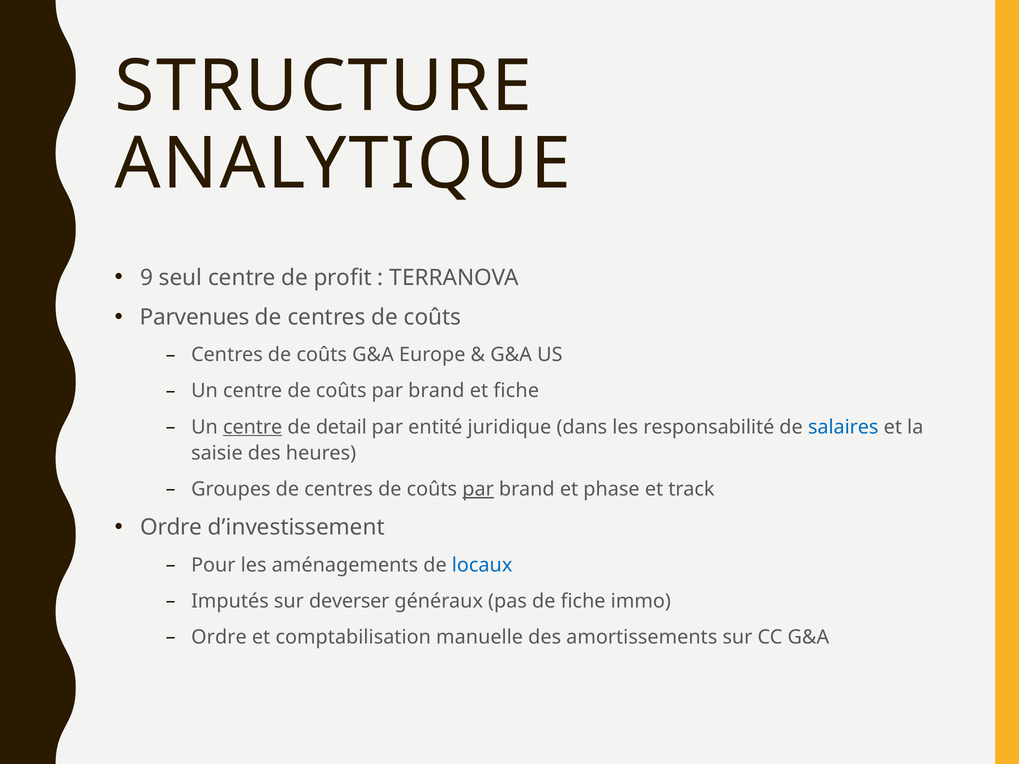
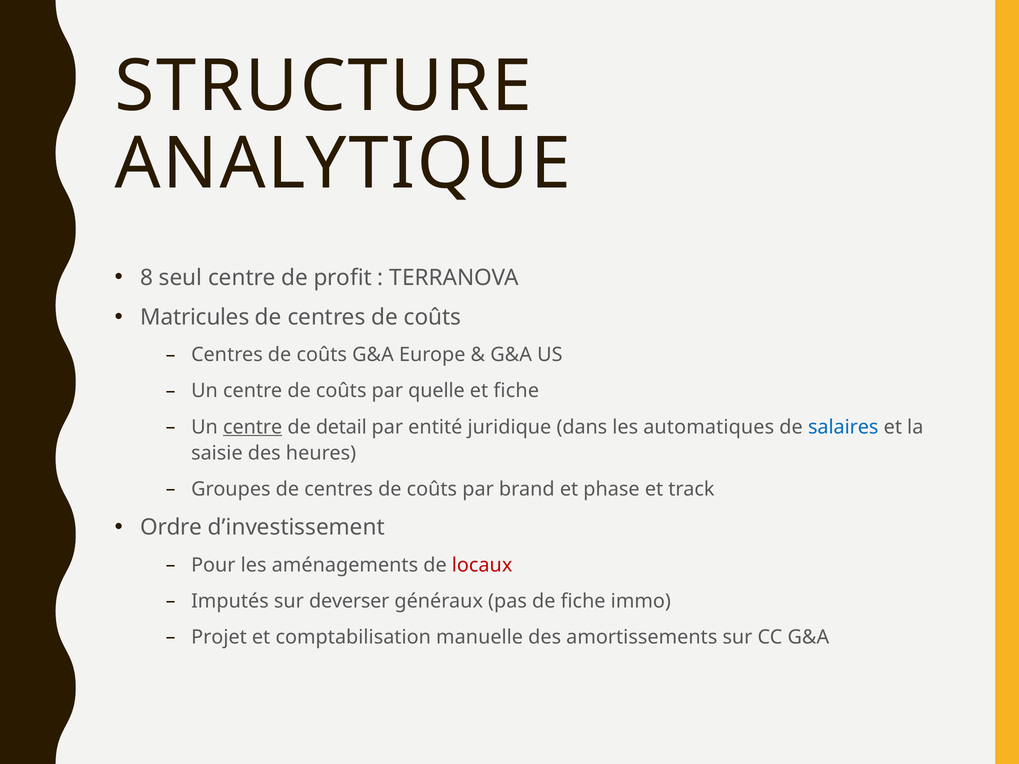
9: 9 -> 8
Parvenues: Parvenues -> Matricules
brand at (436, 391): brand -> quelle
responsabilité: responsabilité -> automatiques
par at (478, 489) underline: present -> none
locaux colour: blue -> red
Ordre at (219, 637): Ordre -> Projet
